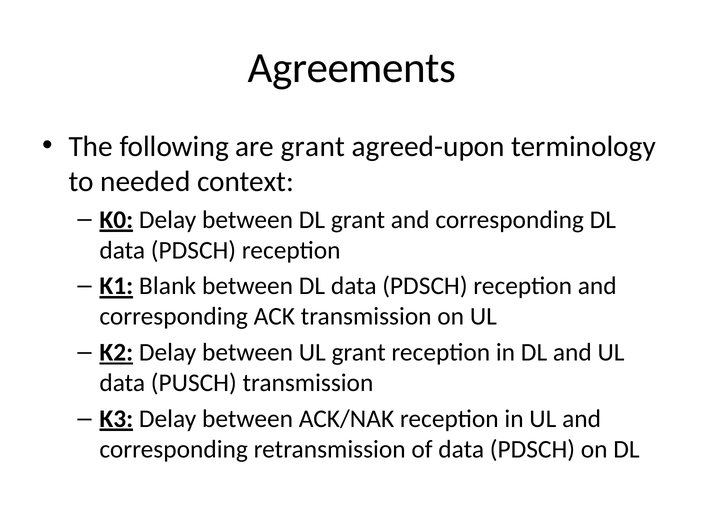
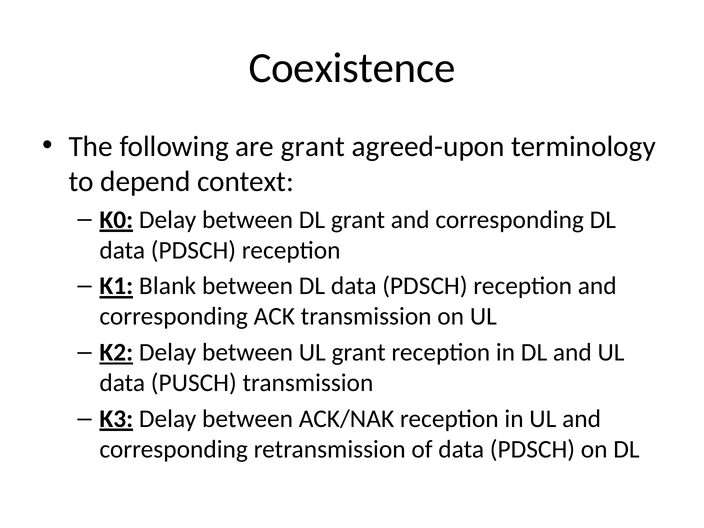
Agreements: Agreements -> Coexistence
needed: needed -> depend
